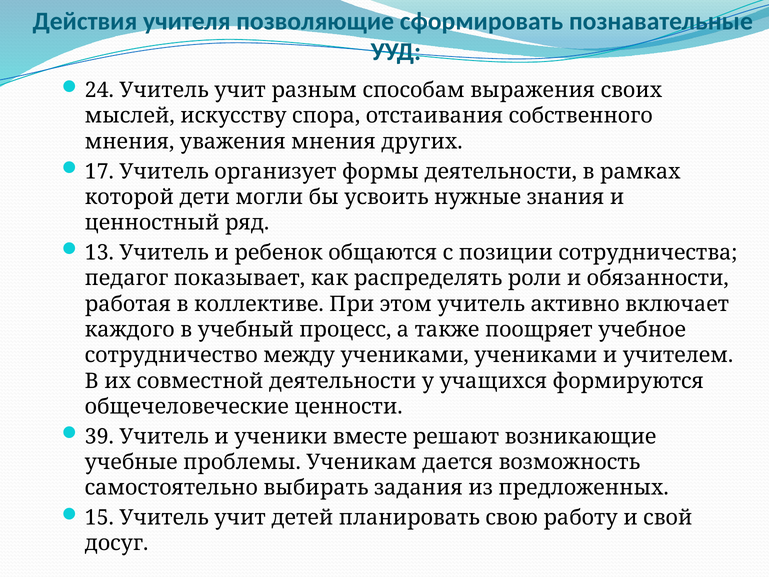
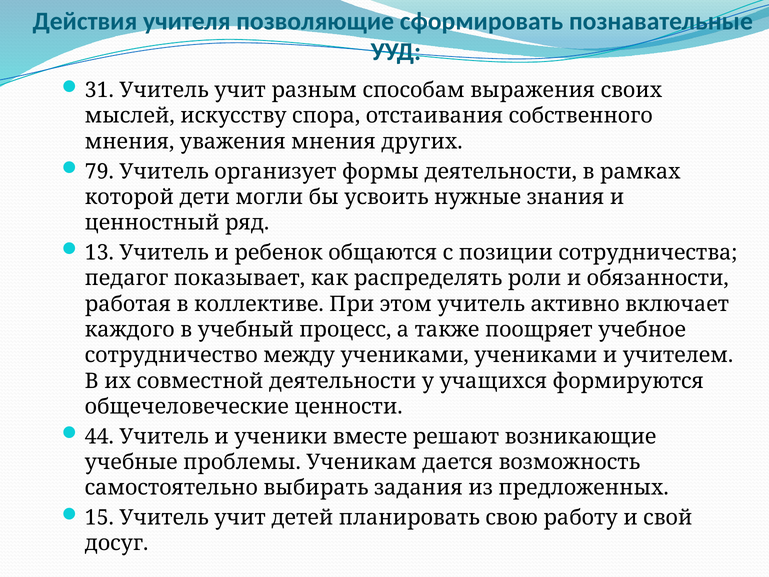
24: 24 -> 31
17: 17 -> 79
39: 39 -> 44
